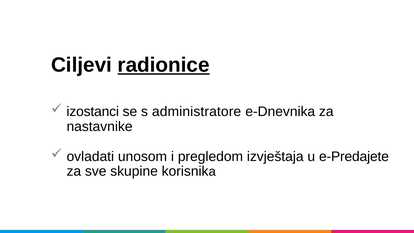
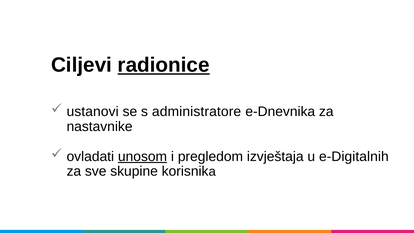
izostanci: izostanci -> ustanovi
unosom underline: none -> present
e-Predajete: e-Predajete -> e-Digitalnih
